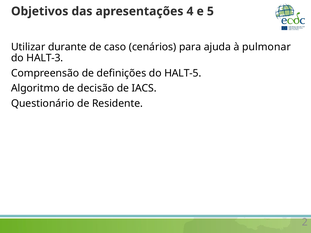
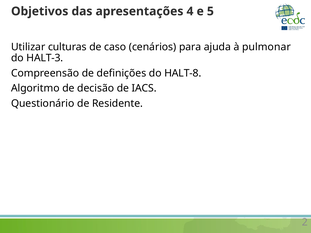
durante: durante -> culturas
HALT-5: HALT-5 -> HALT-8
